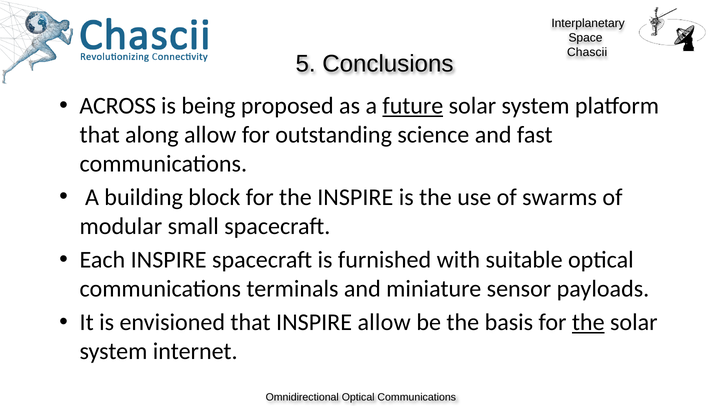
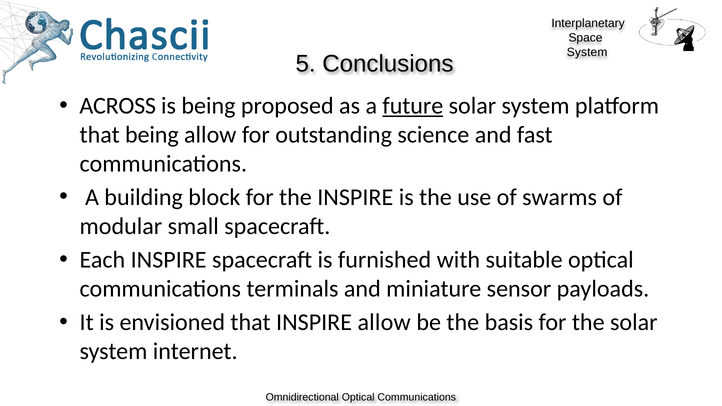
Chascii at (587, 52): Chascii -> System
that along: along -> being
the at (588, 323) underline: present -> none
